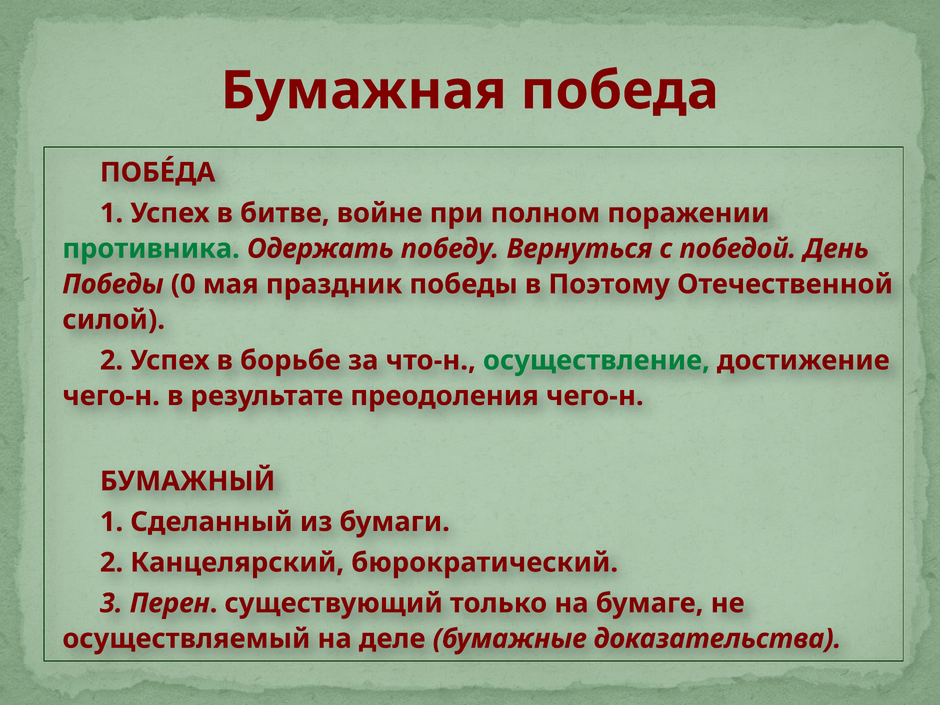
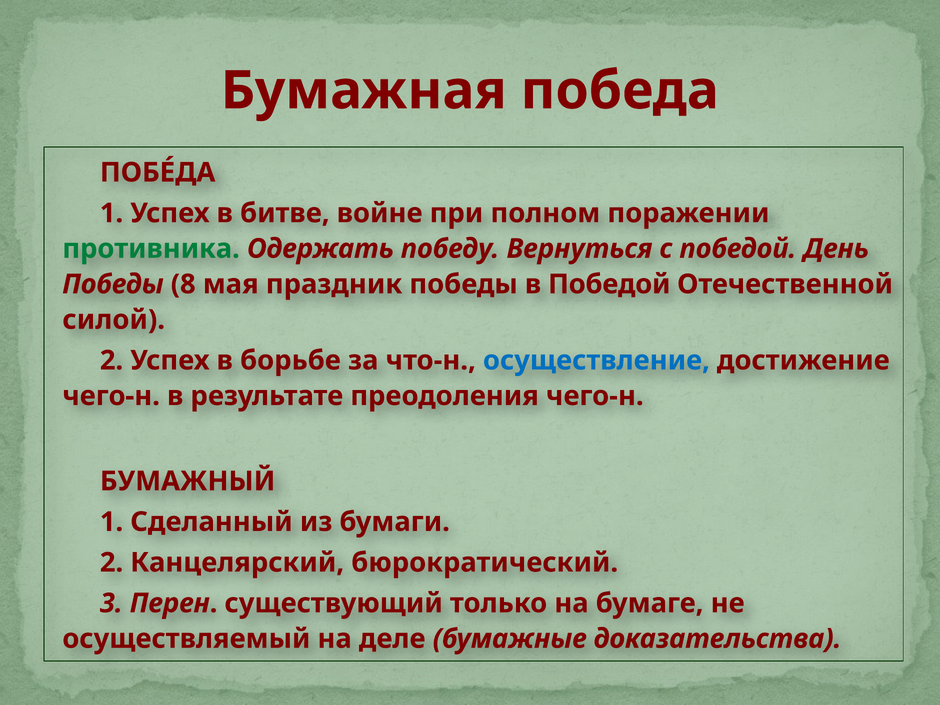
0: 0 -> 8
в Поэтому: Поэтому -> Победой
осуществление colour: green -> blue
